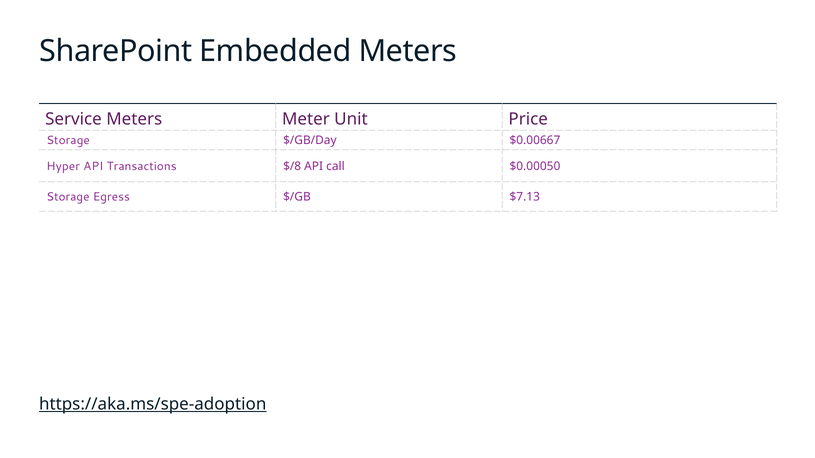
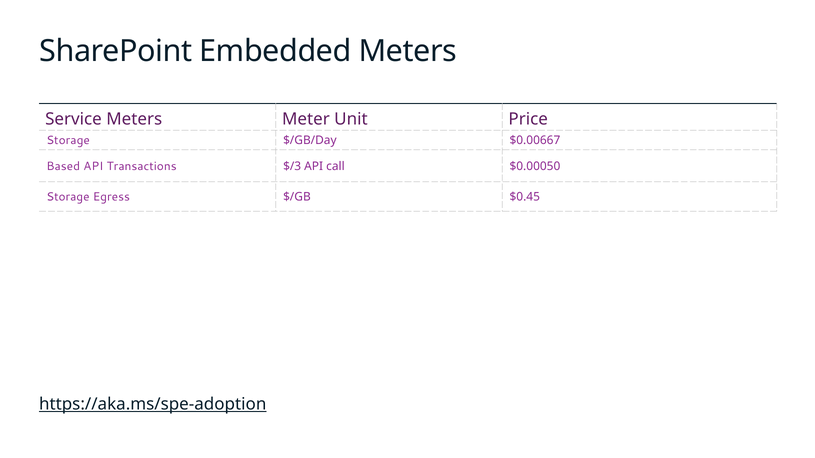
Hyper: Hyper -> Based
$/8: $/8 -> $/3
$7.13: $7.13 -> $0.45
